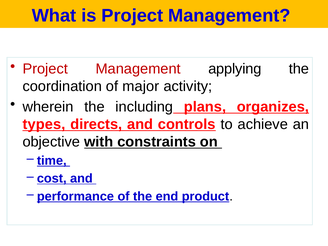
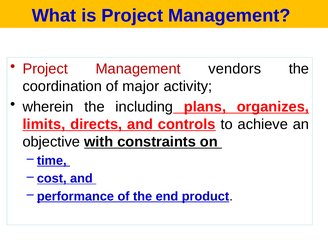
applying: applying -> vendors
types: types -> limits
